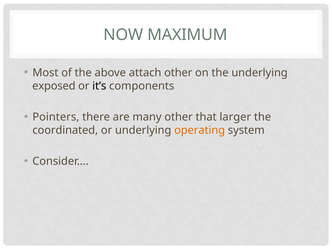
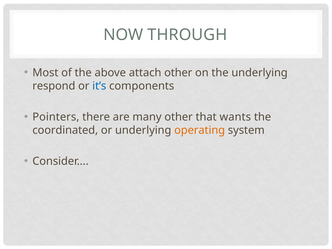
MAXIMUM: MAXIMUM -> THROUGH
exposed: exposed -> respond
it’s colour: black -> blue
larger: larger -> wants
